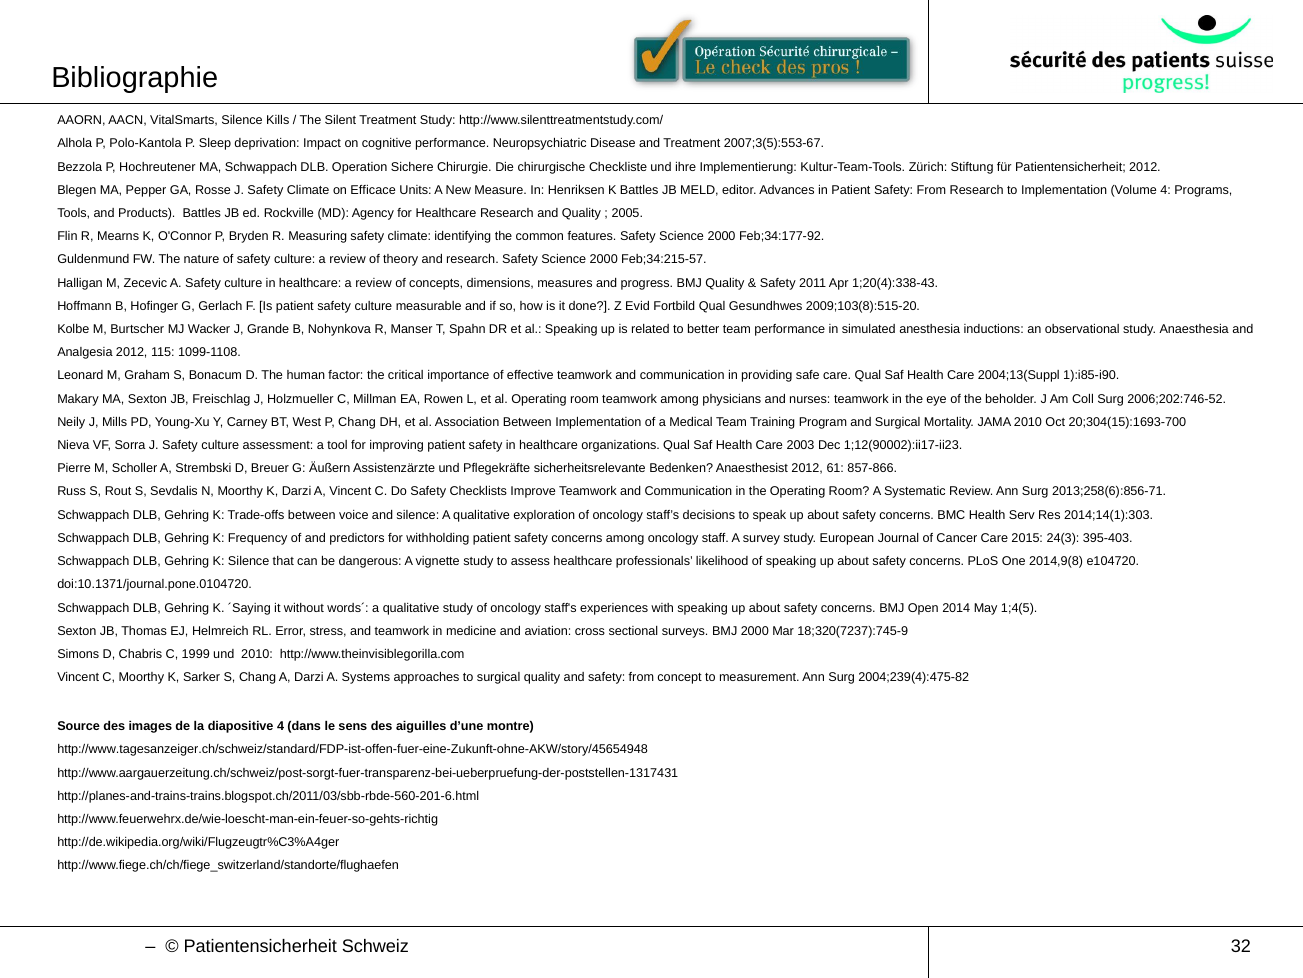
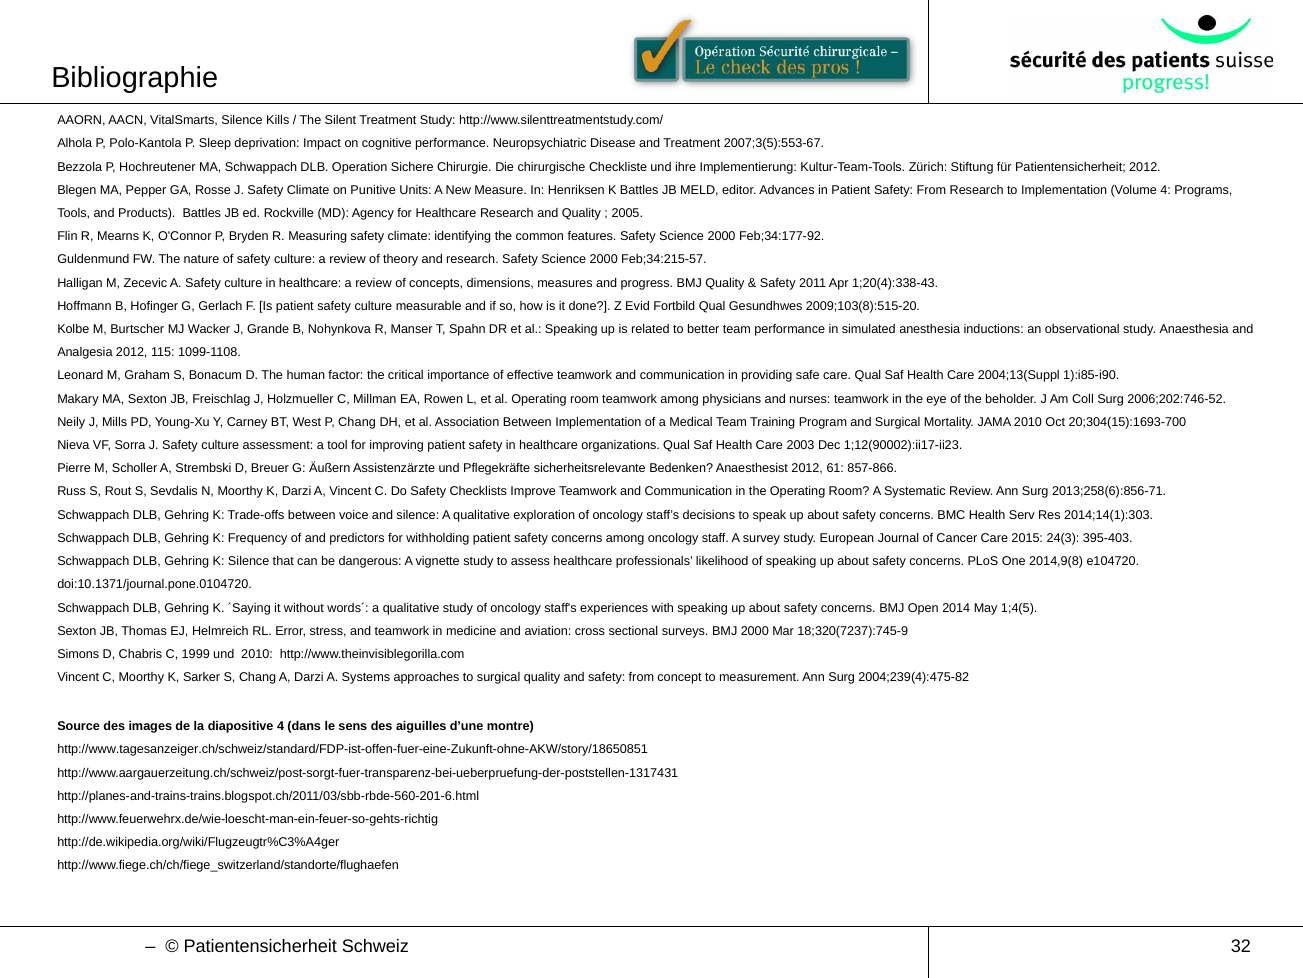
Efficace: Efficace -> Punitive
http://www.tagesanzeiger.ch/schweiz/standard/FDP-ist-offen-fuer-eine-Zukunft-ohne-AKW/story/45654948: http://www.tagesanzeiger.ch/schweiz/standard/FDP-ist-offen-fuer-eine-Zukunft-ohne-AKW/story/45654948 -> http://www.tagesanzeiger.ch/schweiz/standard/FDP-ist-offen-fuer-eine-Zukunft-ohne-AKW/story/18650851
